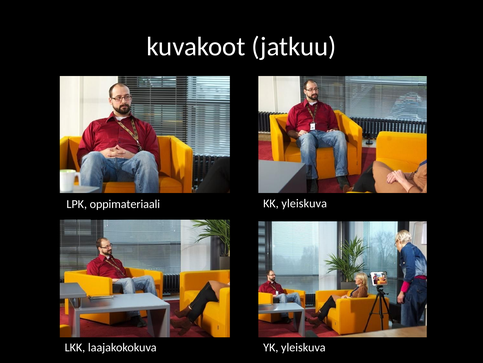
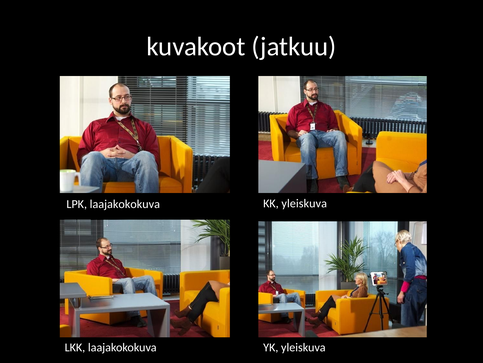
LPK oppimateriaali: oppimateriaali -> laajakokokuva
